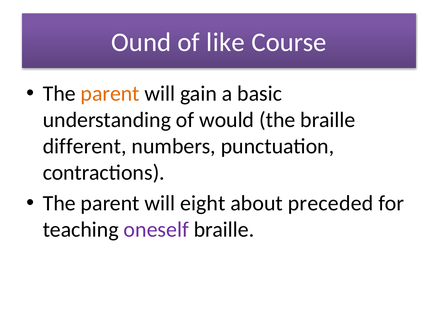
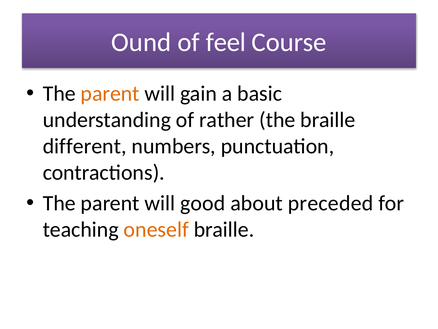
like: like -> feel
would: would -> rather
eight: eight -> good
oneself colour: purple -> orange
